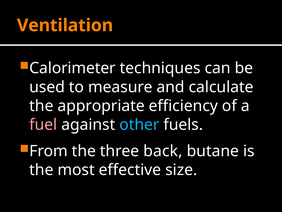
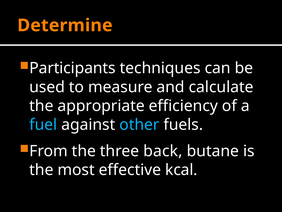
Ventilation: Ventilation -> Determine
Calorimeter: Calorimeter -> Participants
fuel colour: pink -> light blue
size: size -> kcal
